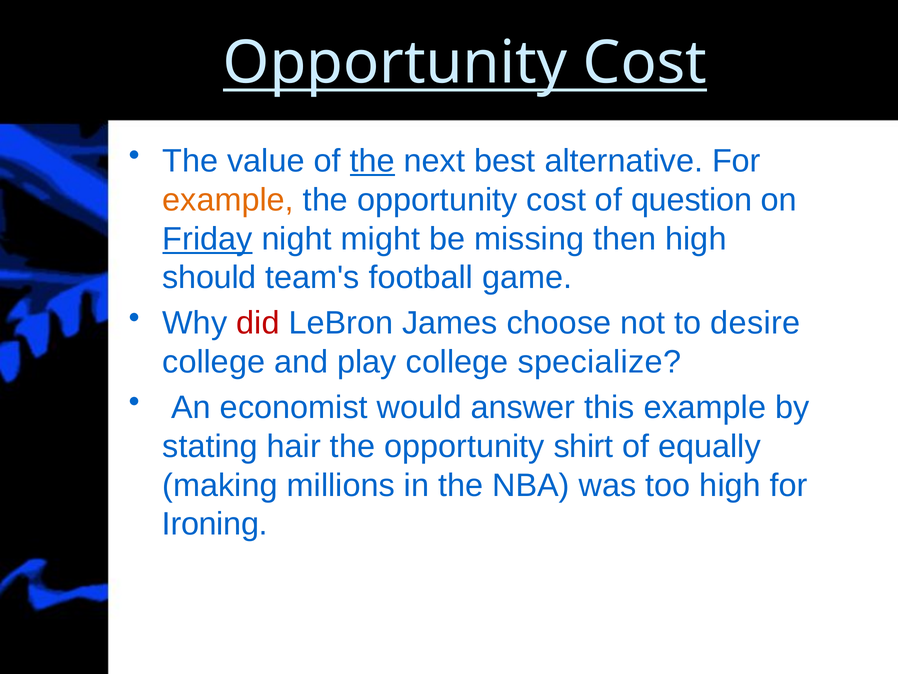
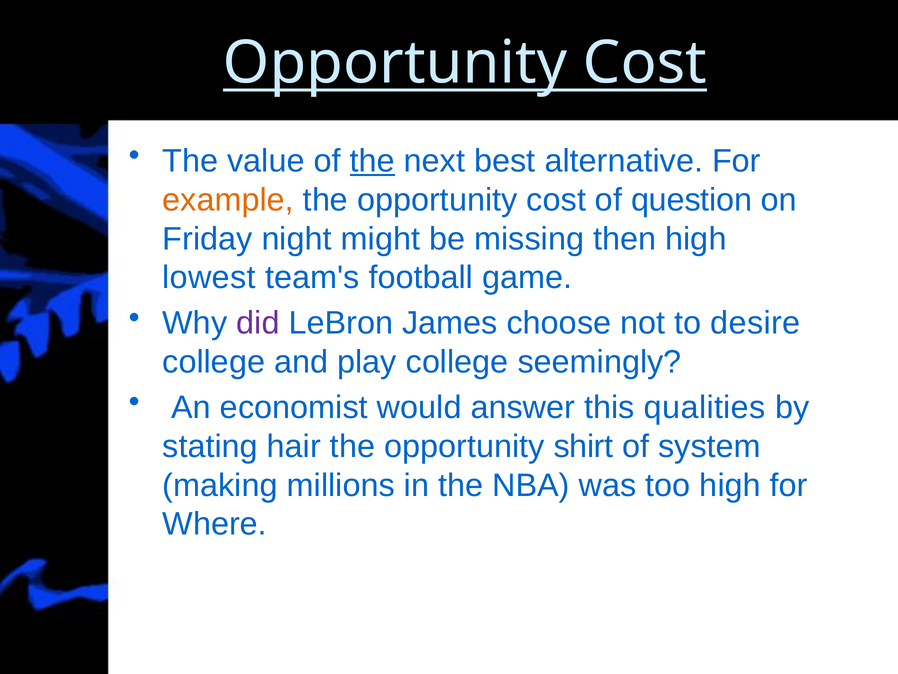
Friday underline: present -> none
should: should -> lowest
did colour: red -> purple
specialize: specialize -> seemingly
this example: example -> qualities
equally: equally -> system
Ironing: Ironing -> Where
